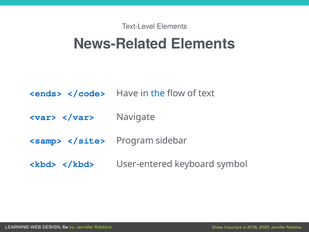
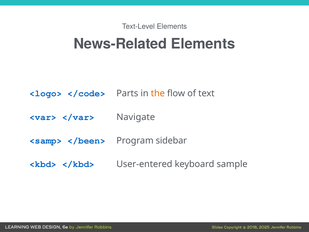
<ends>: <ends> -> <logo>
Have: Have -> Parts
the colour: blue -> orange
</site>: </site> -> </been>
symbol: symbol -> sample
